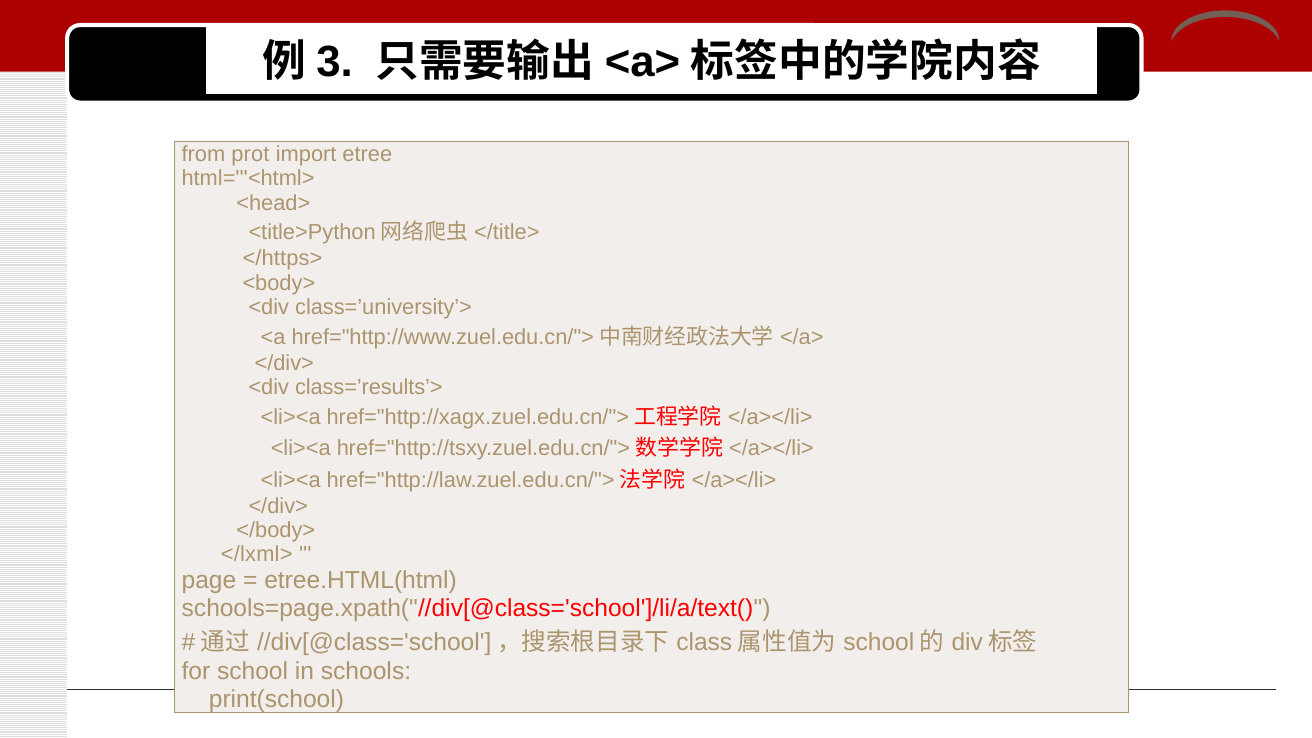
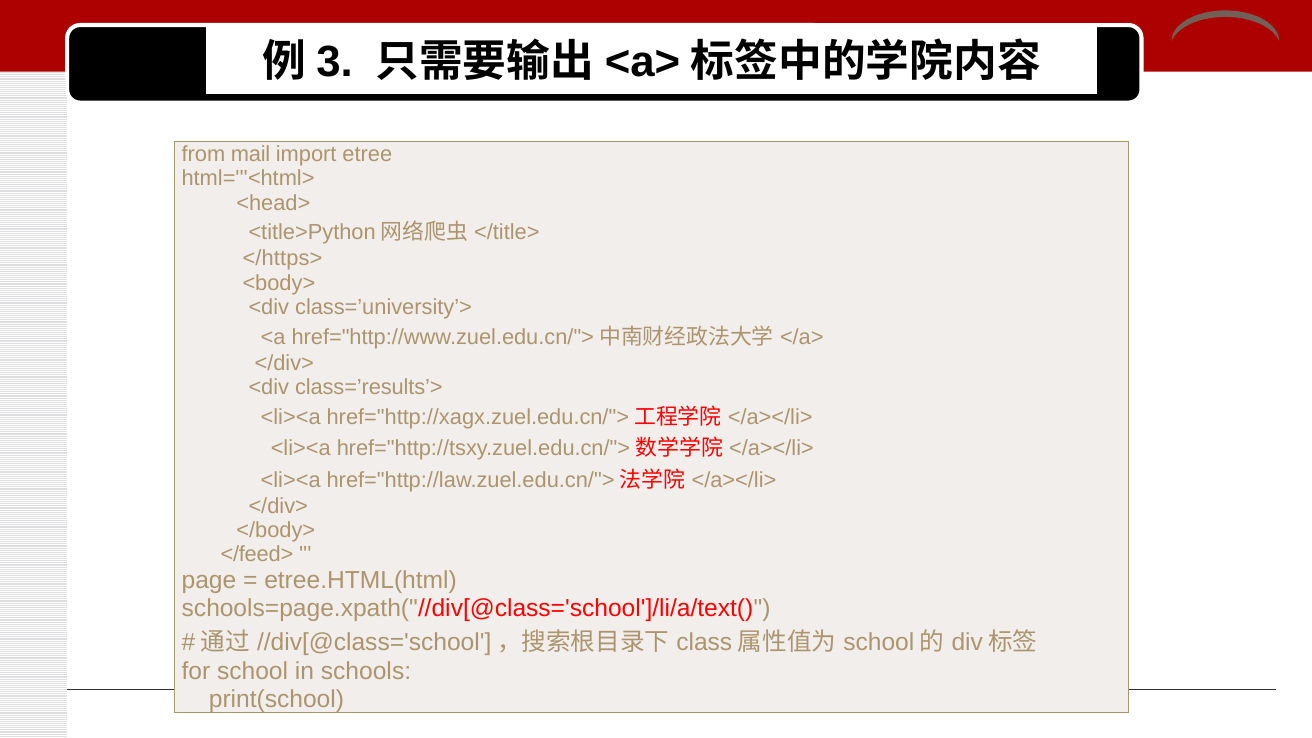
prot: prot -> mail
</lxml>: </lxml> -> </feed>
